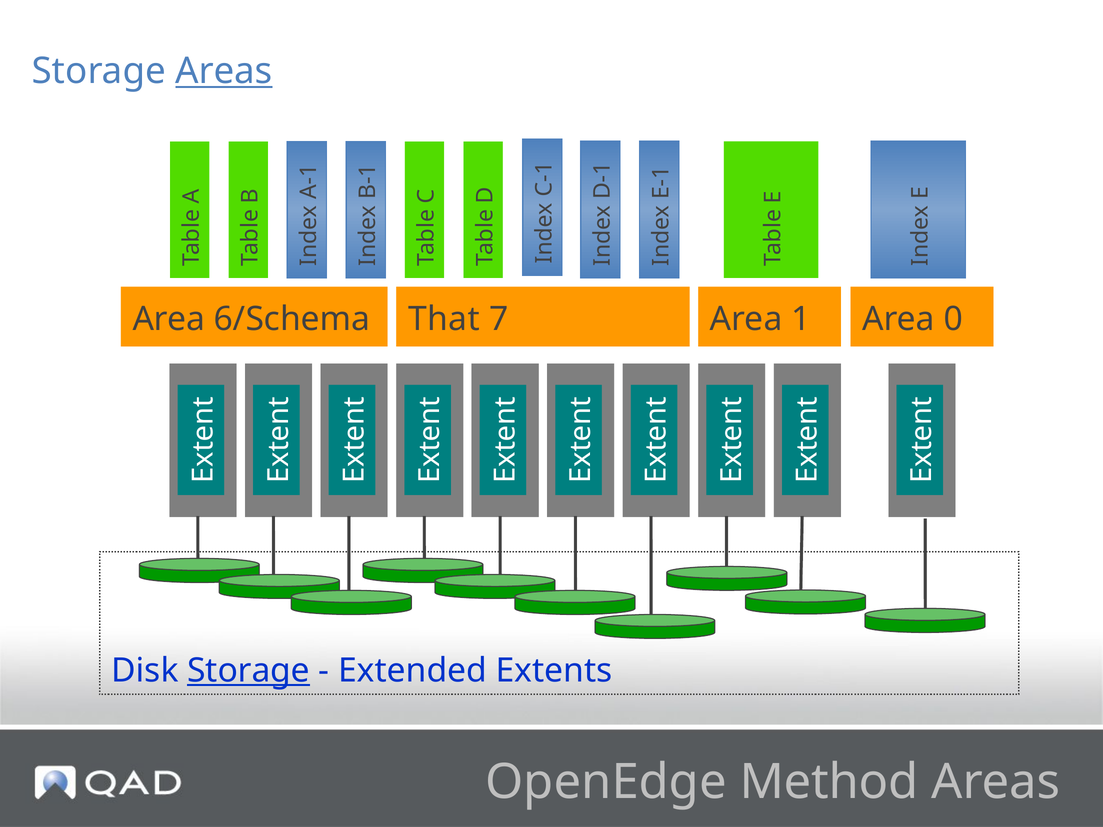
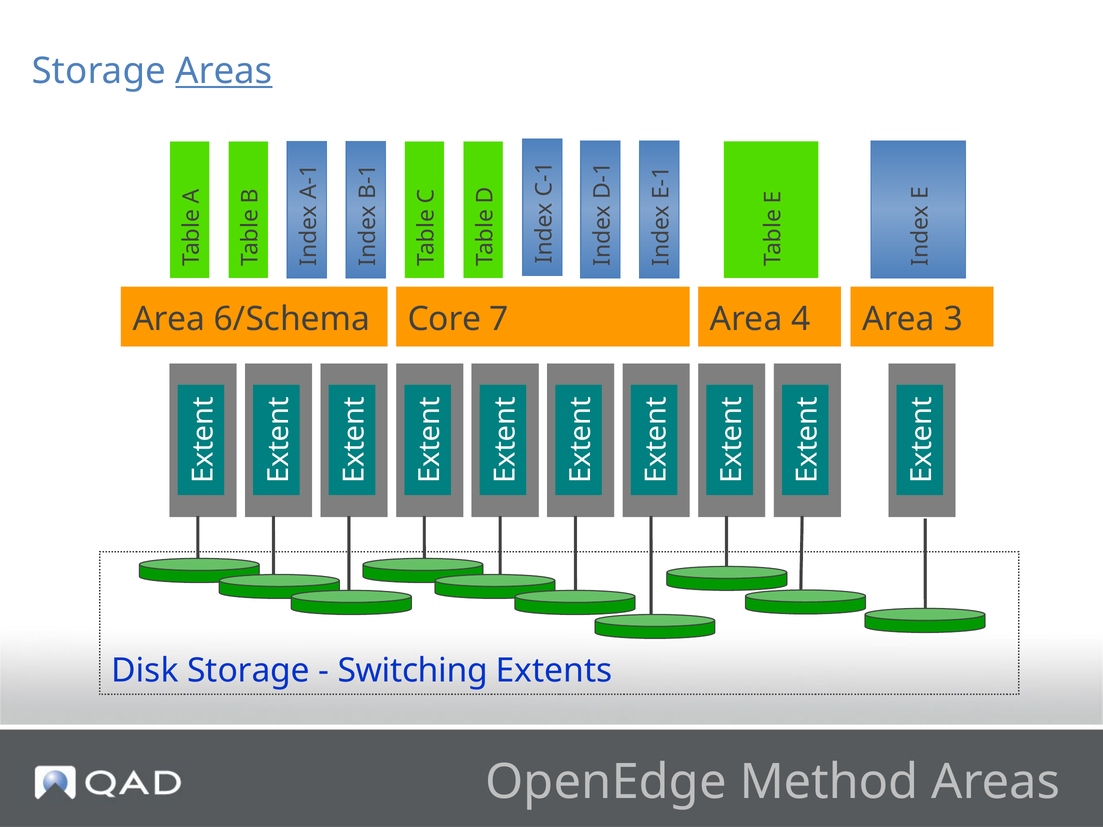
That: That -> Core
Area 1: 1 -> 4
0: 0 -> 3
Storage at (249, 671) underline: present -> none
Extended: Extended -> Switching
